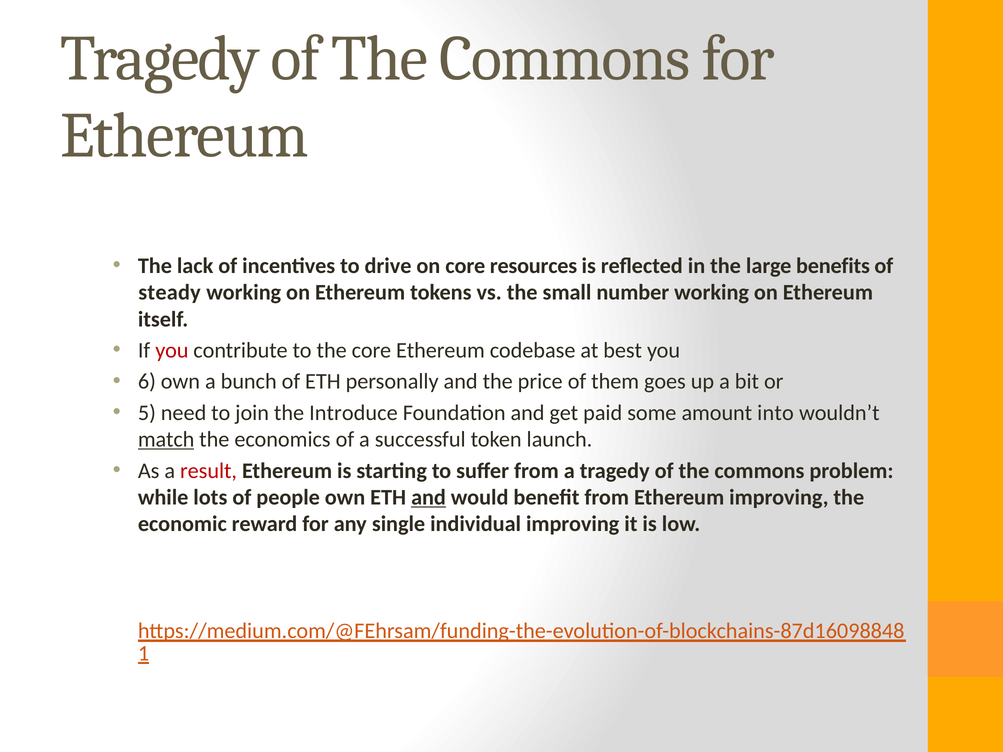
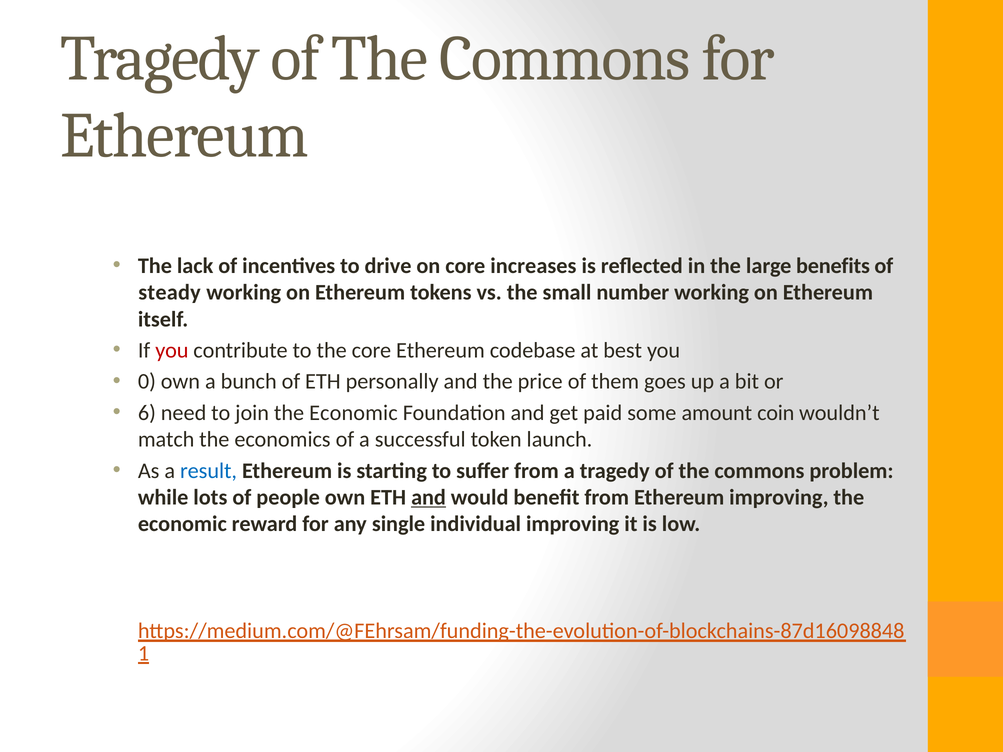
resources: resources -> increases
6: 6 -> 0
5: 5 -> 6
join the Introduce: Introduce -> Economic
into: into -> coin
match underline: present -> none
result colour: red -> blue
